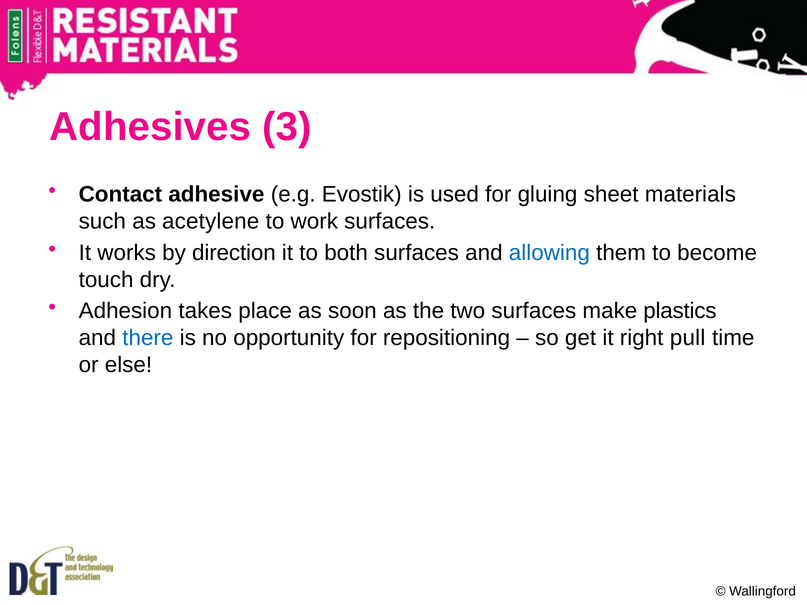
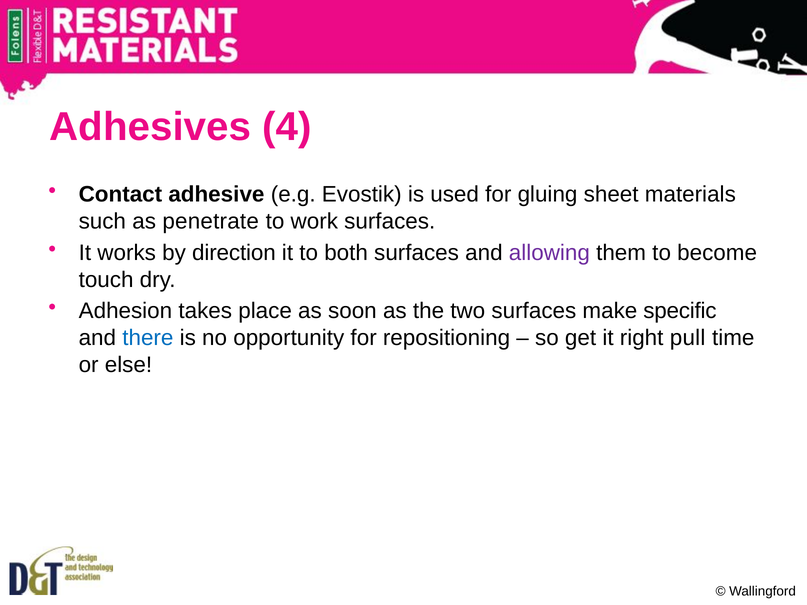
3: 3 -> 4
acetylene: acetylene -> penetrate
allowing colour: blue -> purple
plastics: plastics -> specific
